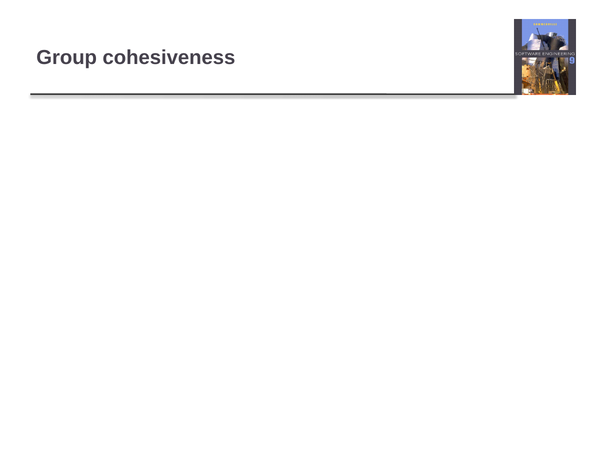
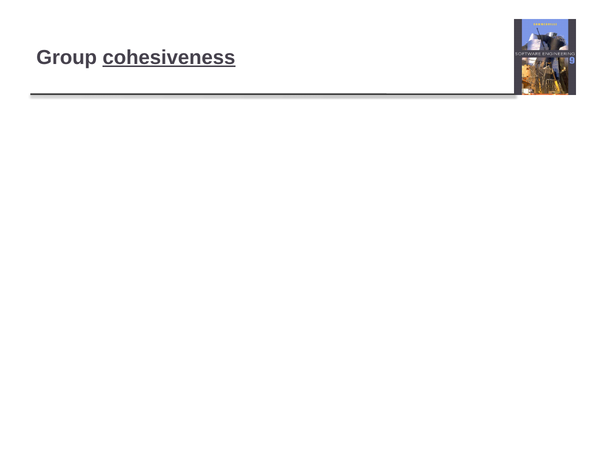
cohesiveness underline: none -> present
